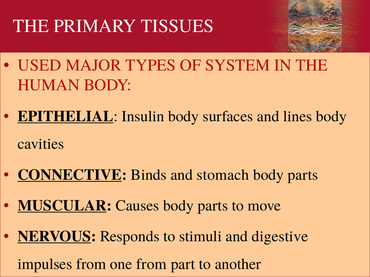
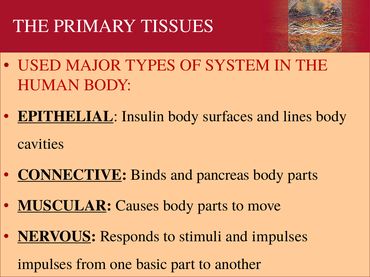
stomach: stomach -> pancreas
and digestive: digestive -> impulses
one from: from -> basic
